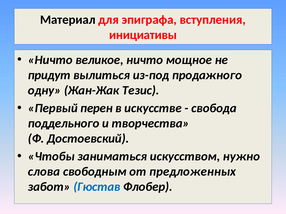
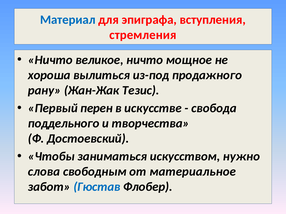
Материал colour: black -> blue
инициативы: инициативы -> стремления
придут: придут -> хороша
одну: одну -> рану
предложенных: предложенных -> материальное
